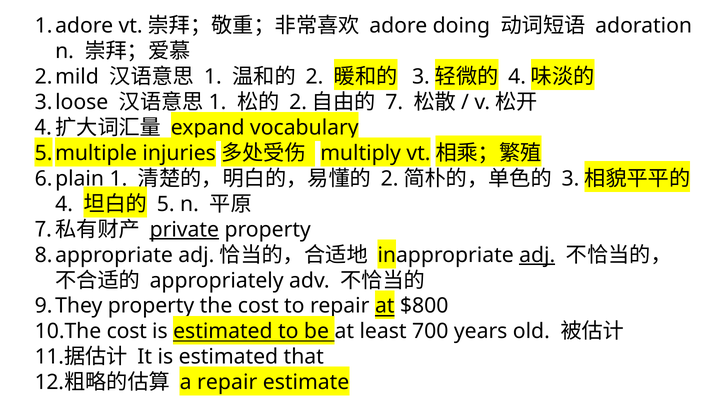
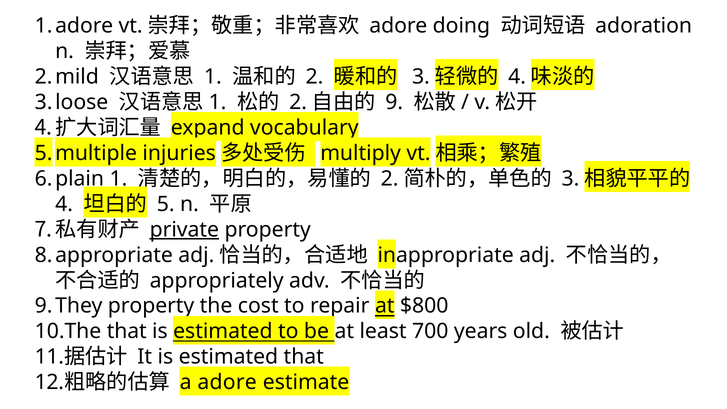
7: 7 -> 9
adj at (537, 255) underline: present -> none
cost at (127, 331): cost -> that
a repair: repair -> adore
